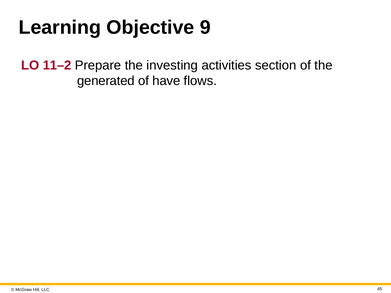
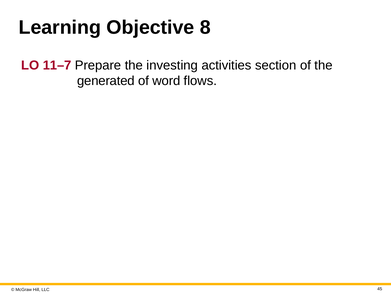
9: 9 -> 8
11–2: 11–2 -> 11–7
have: have -> word
